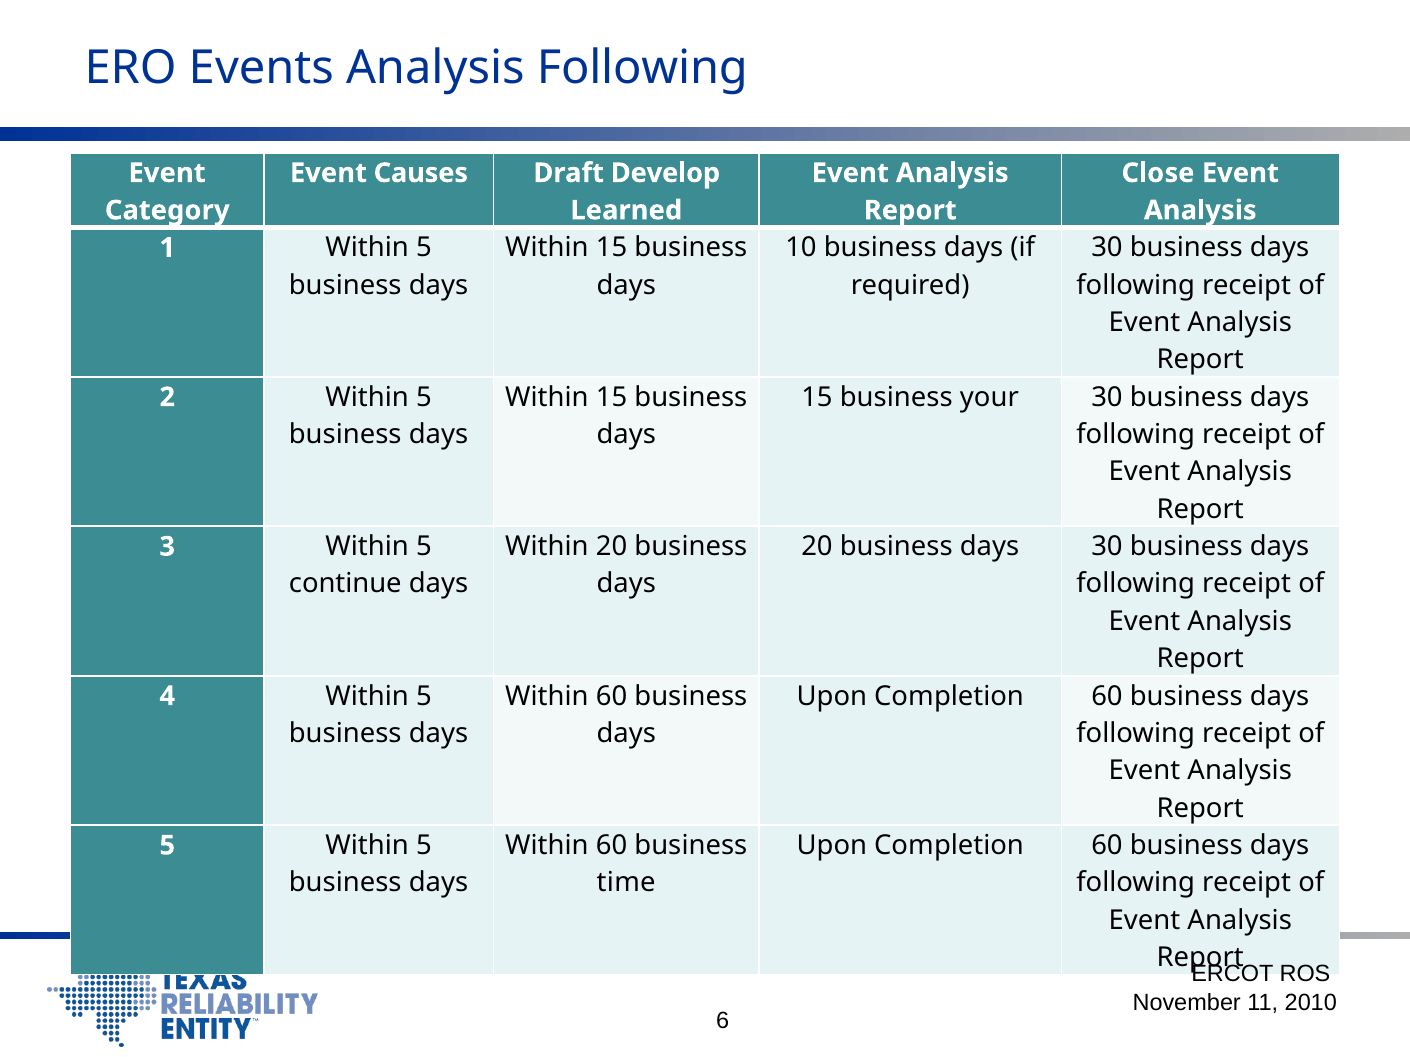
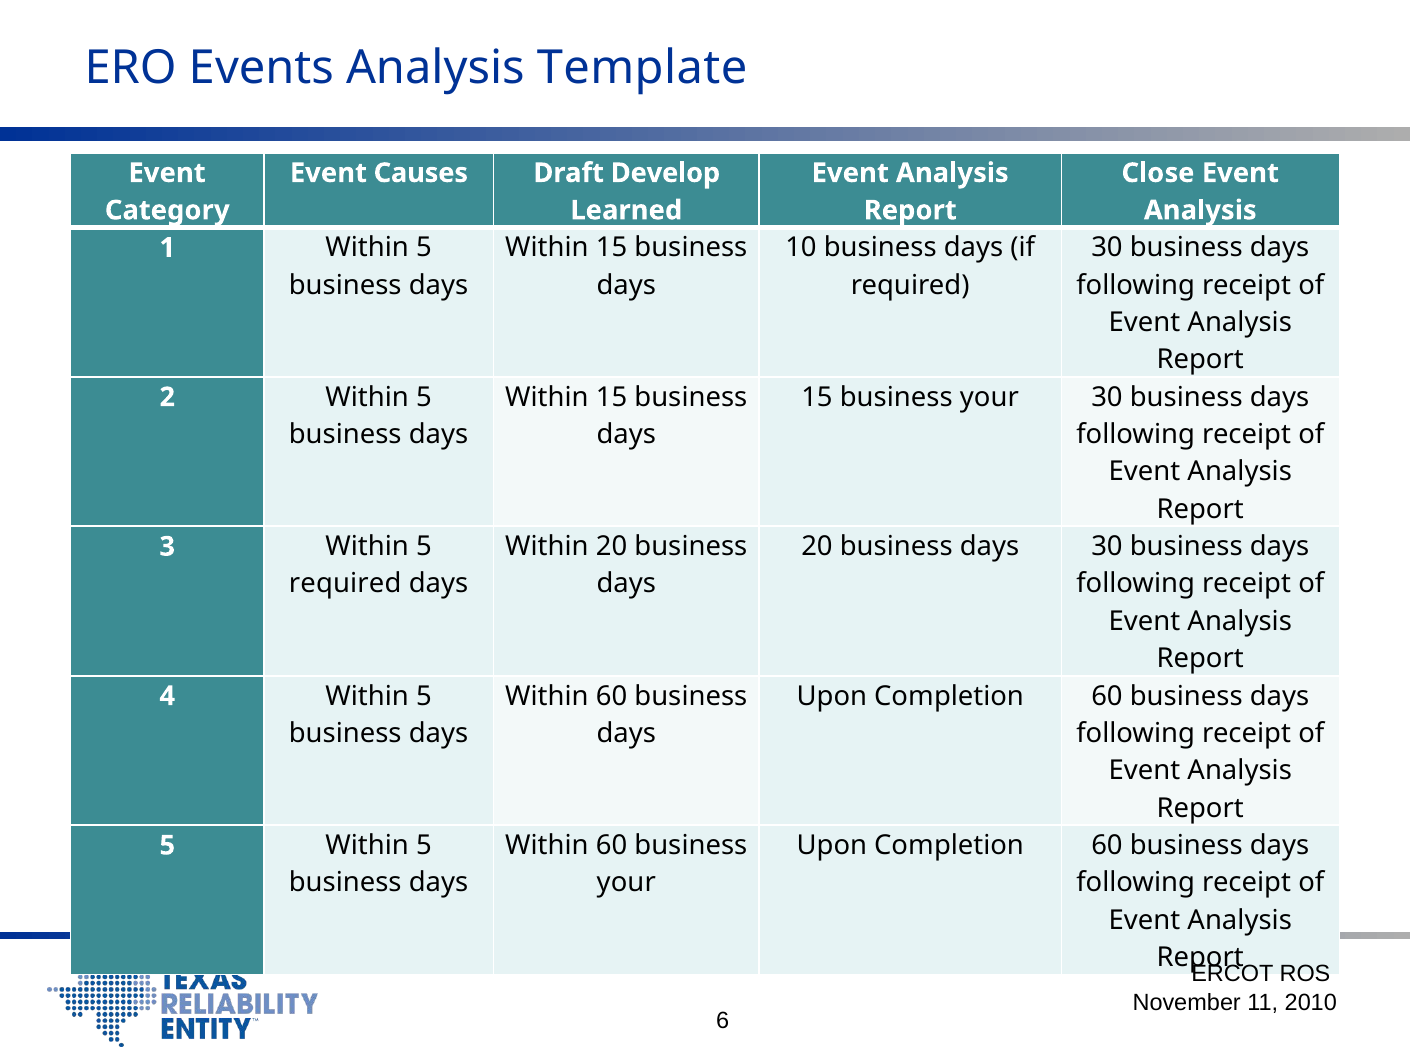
Analysis Following: Following -> Template
continue at (345, 584): continue -> required
time at (626, 883): time -> your
